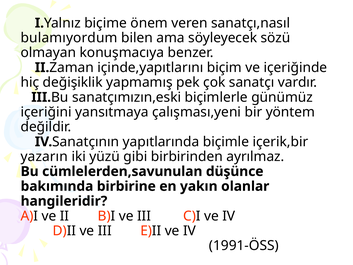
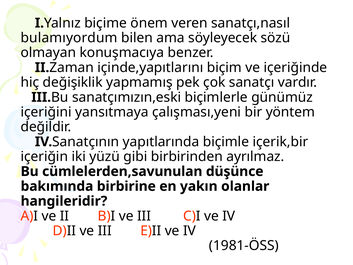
yazarın: yazarın -> içeriğin
1991-ÖSS: 1991-ÖSS -> 1981-ÖSS
